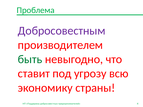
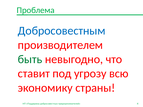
Добросовестным colour: purple -> blue
